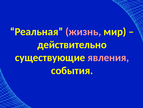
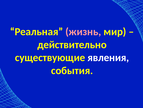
явления colour: pink -> white
